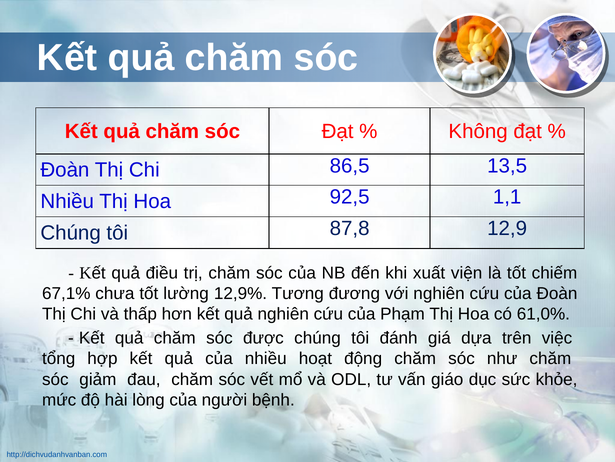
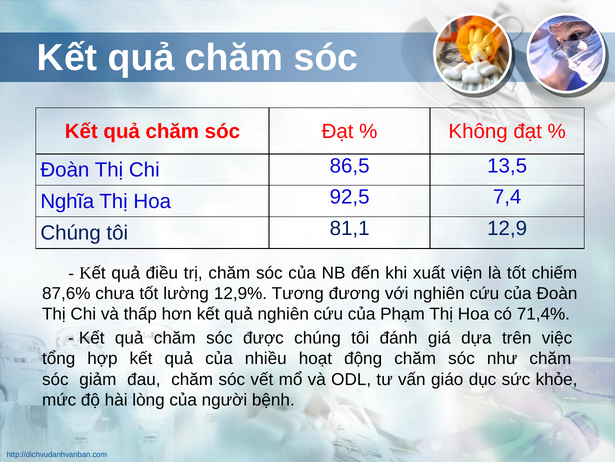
Nhiều at (67, 201): Nhiều -> Nghĩa
1,1: 1,1 -> 7,4
87,8: 87,8 -> 81,1
67,1%: 67,1% -> 87,6%
61,0%: 61,0% -> 71,4%
